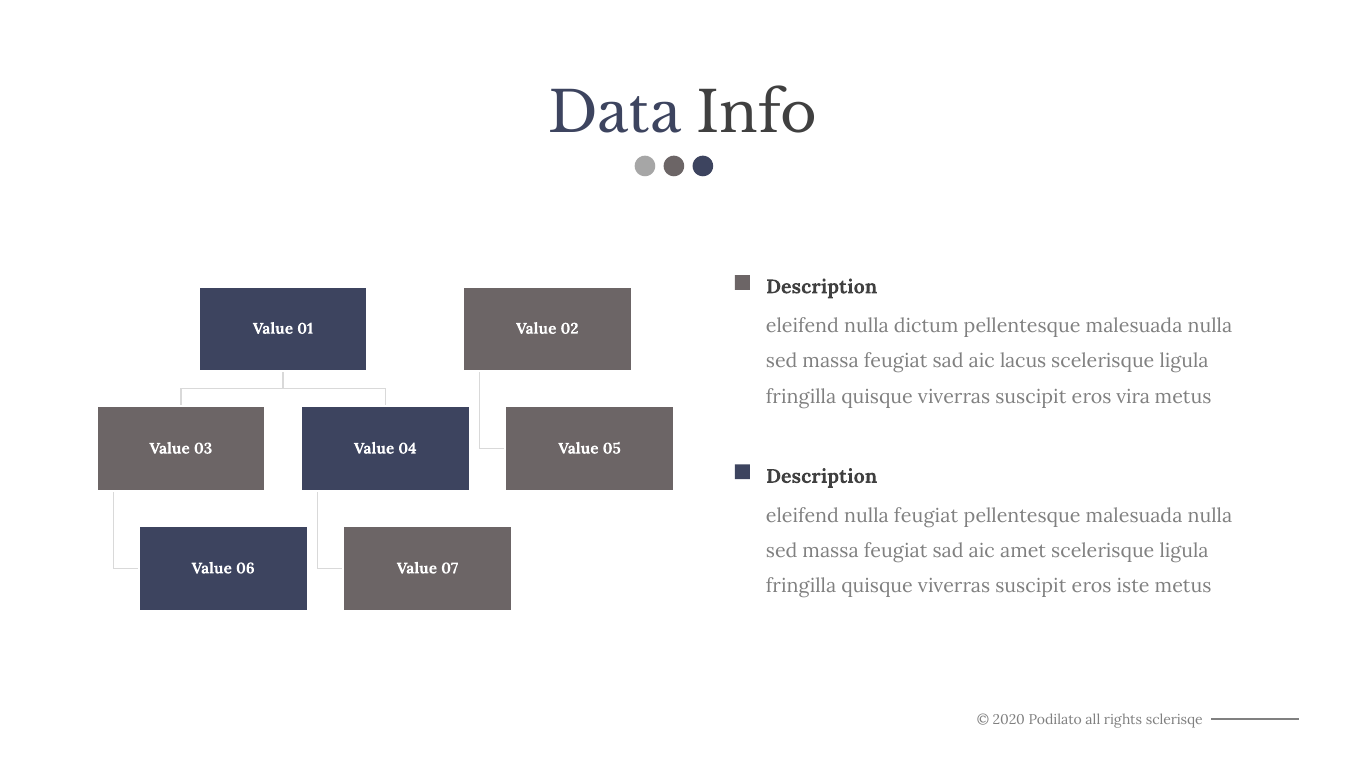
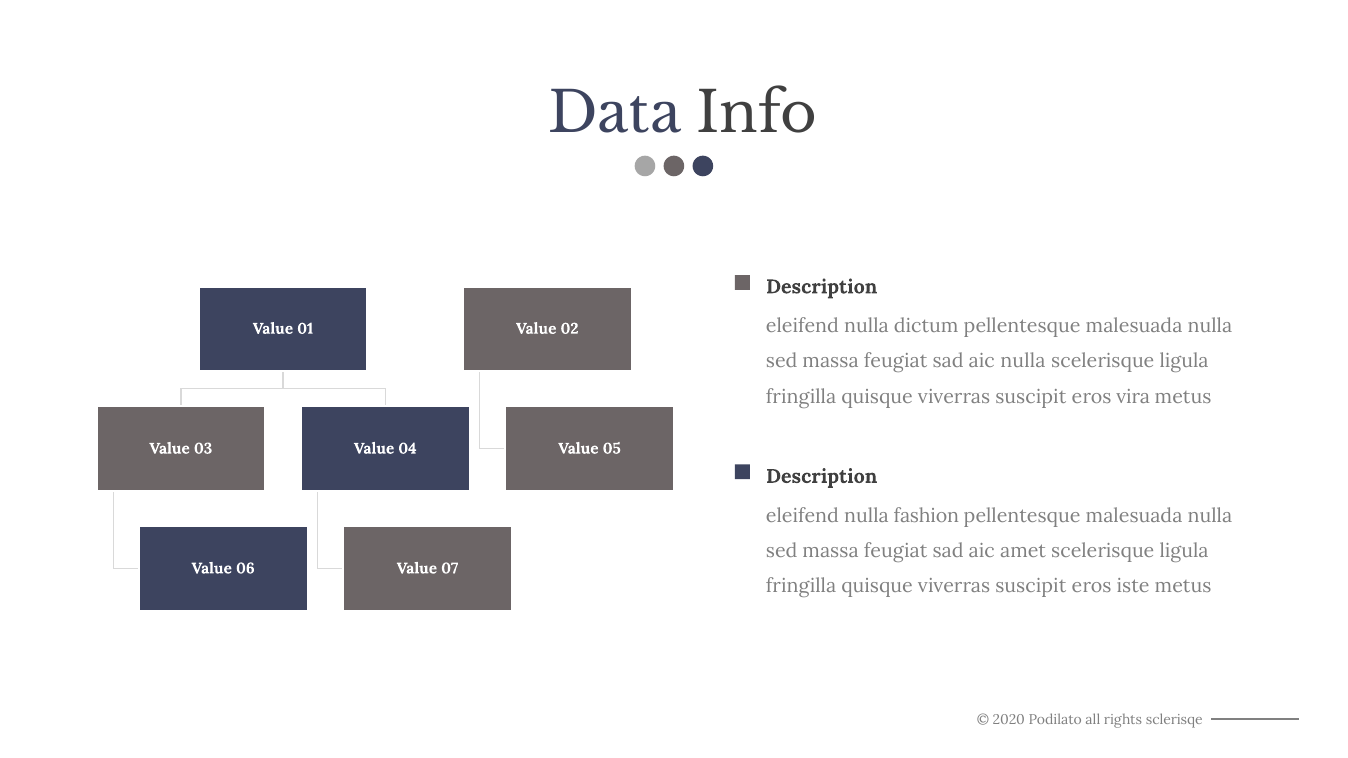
aic lacus: lacus -> nulla
nulla feugiat: feugiat -> fashion
